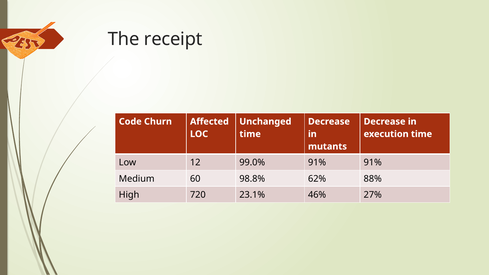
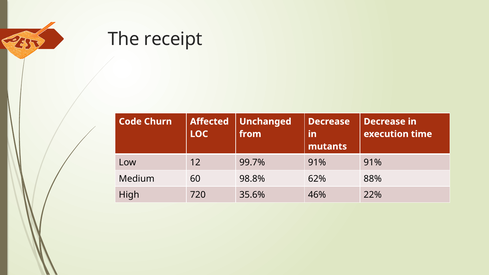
time at (250, 134): time -> from
99.0%: 99.0% -> 99.7%
23.1%: 23.1% -> 35.6%
27%: 27% -> 22%
